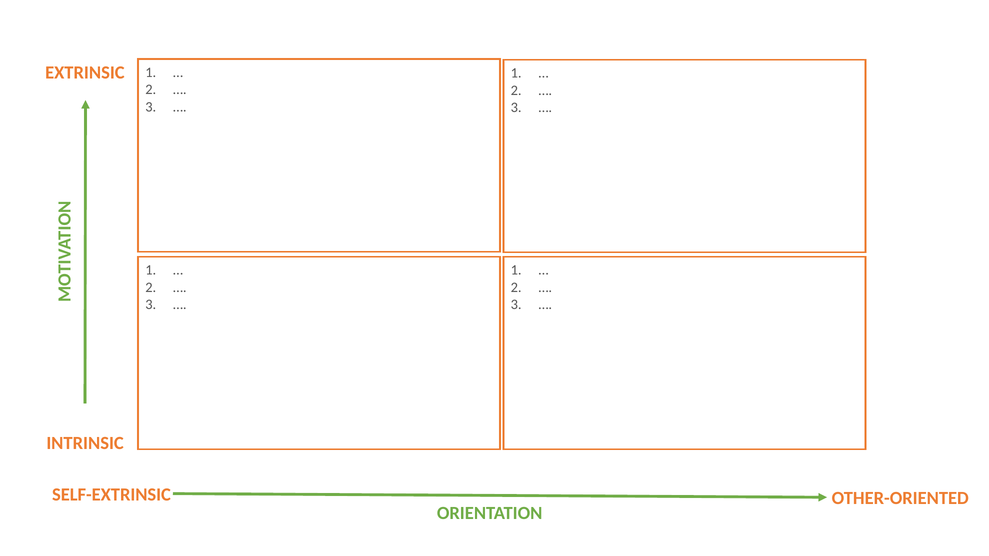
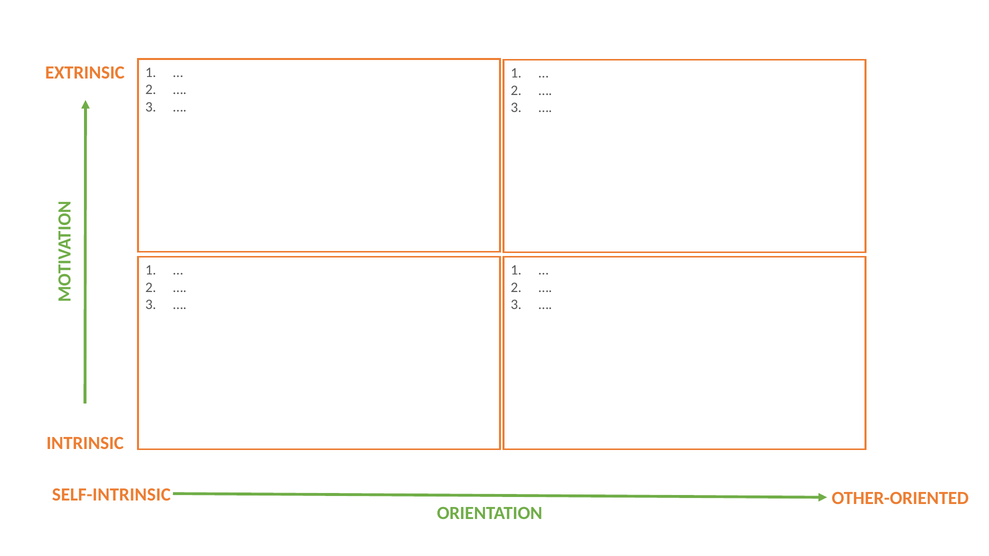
SELF-EXTRINSIC: SELF-EXTRINSIC -> SELF-INTRINSIC
